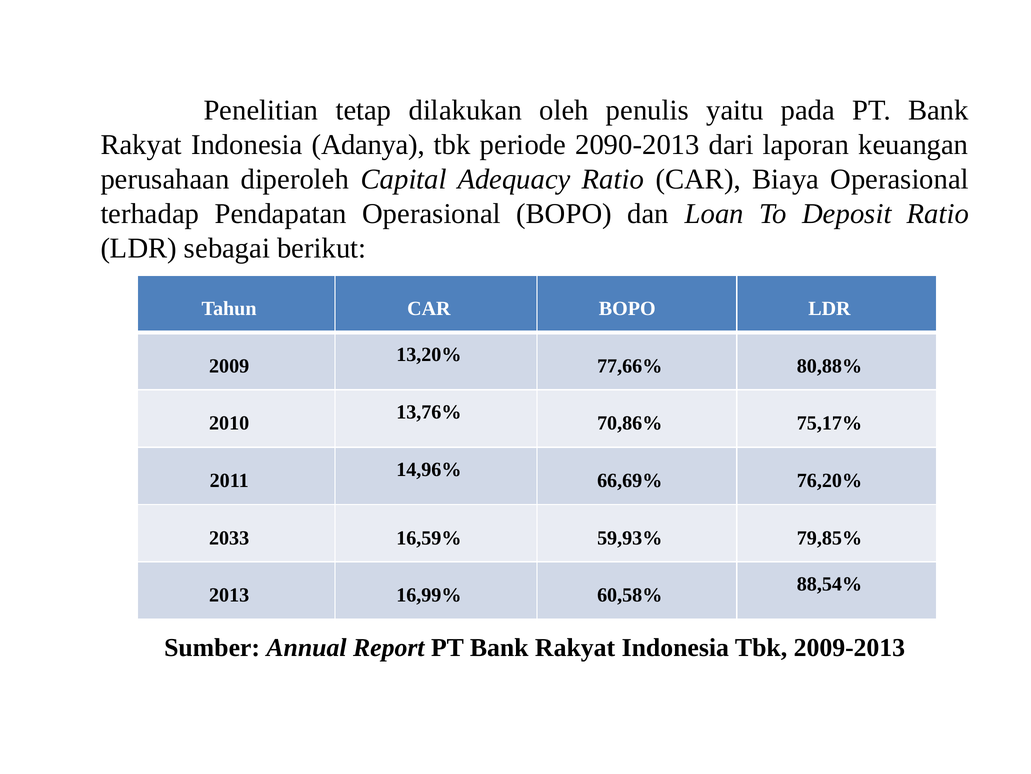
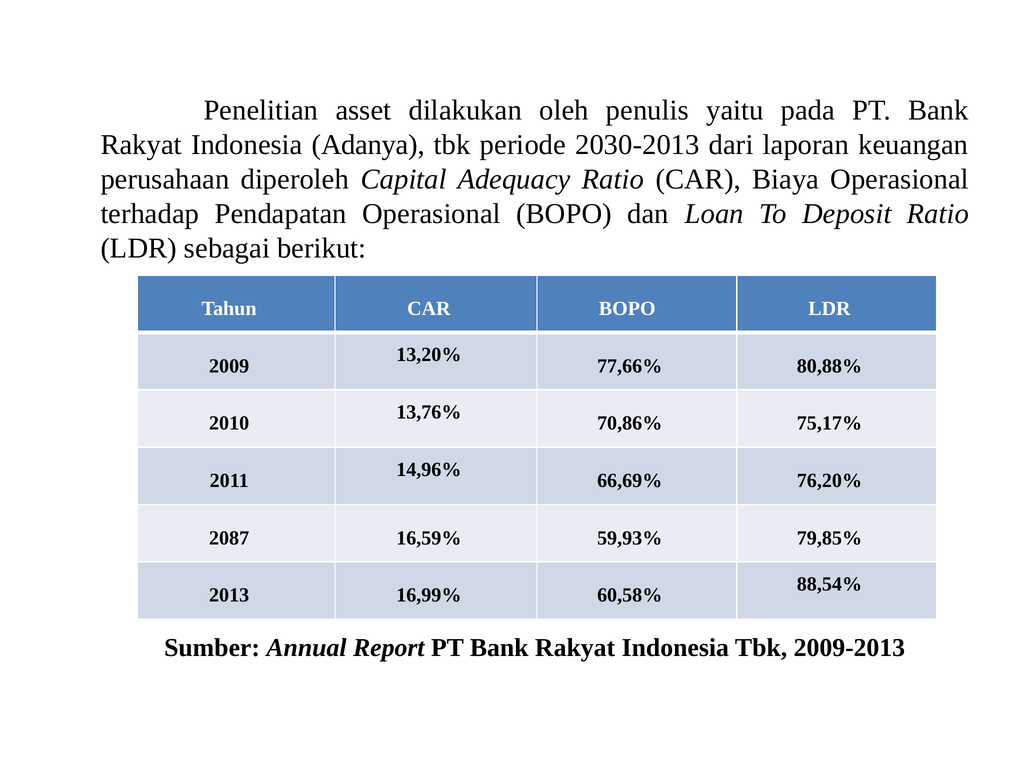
tetap: tetap -> asset
2090-2013: 2090-2013 -> 2030-2013
2033: 2033 -> 2087
